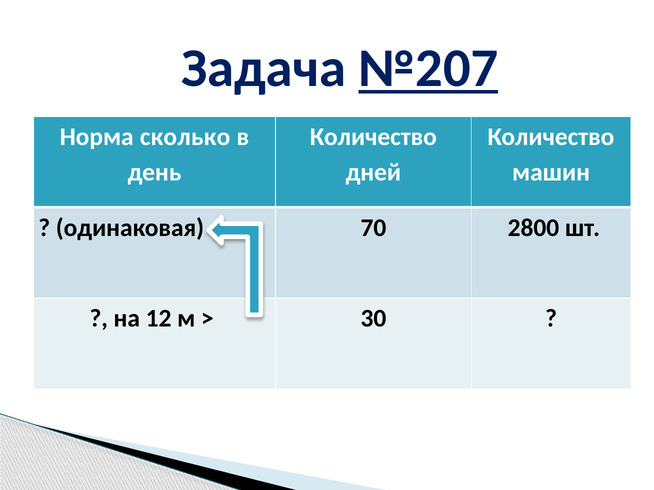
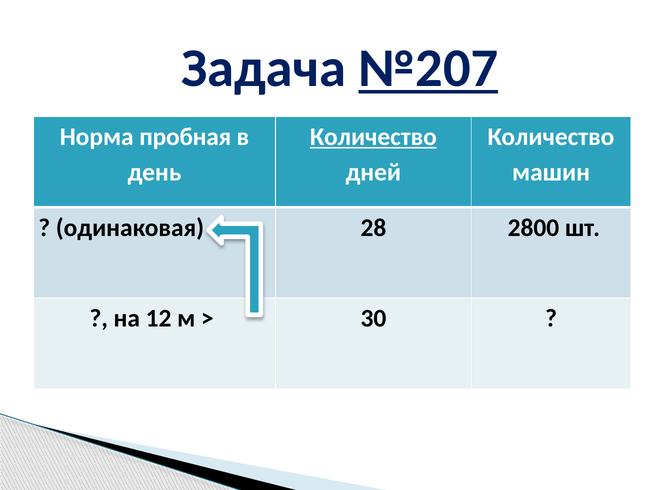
сколько: сколько -> пробная
Количество at (373, 137) underline: none -> present
70: 70 -> 28
